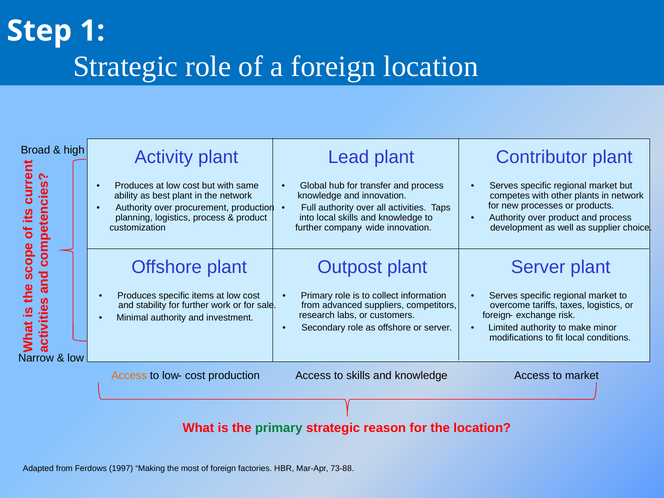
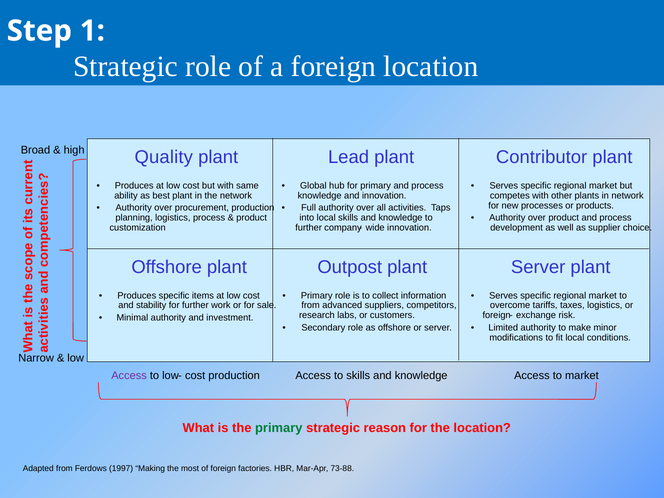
Activity: Activity -> Quality
for transfer: transfer -> primary
Access at (129, 376) colour: orange -> purple
